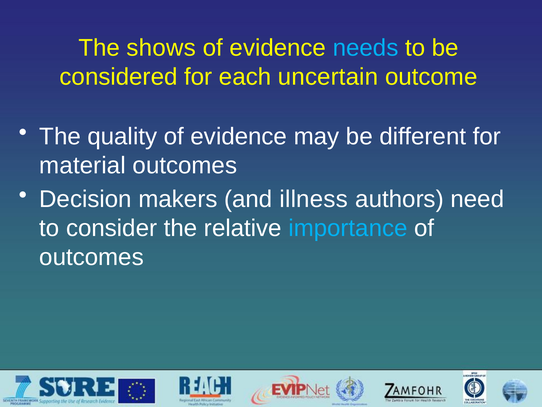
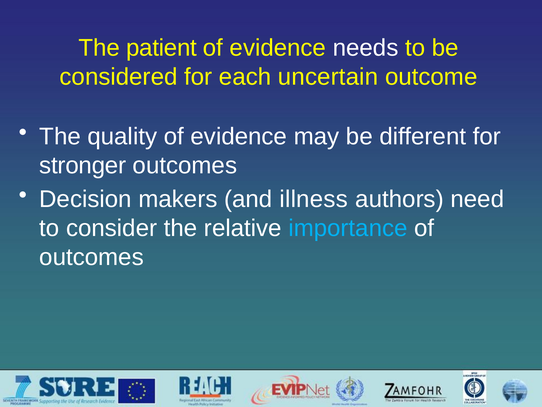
shows: shows -> patient
needs colour: light blue -> white
material: material -> stronger
